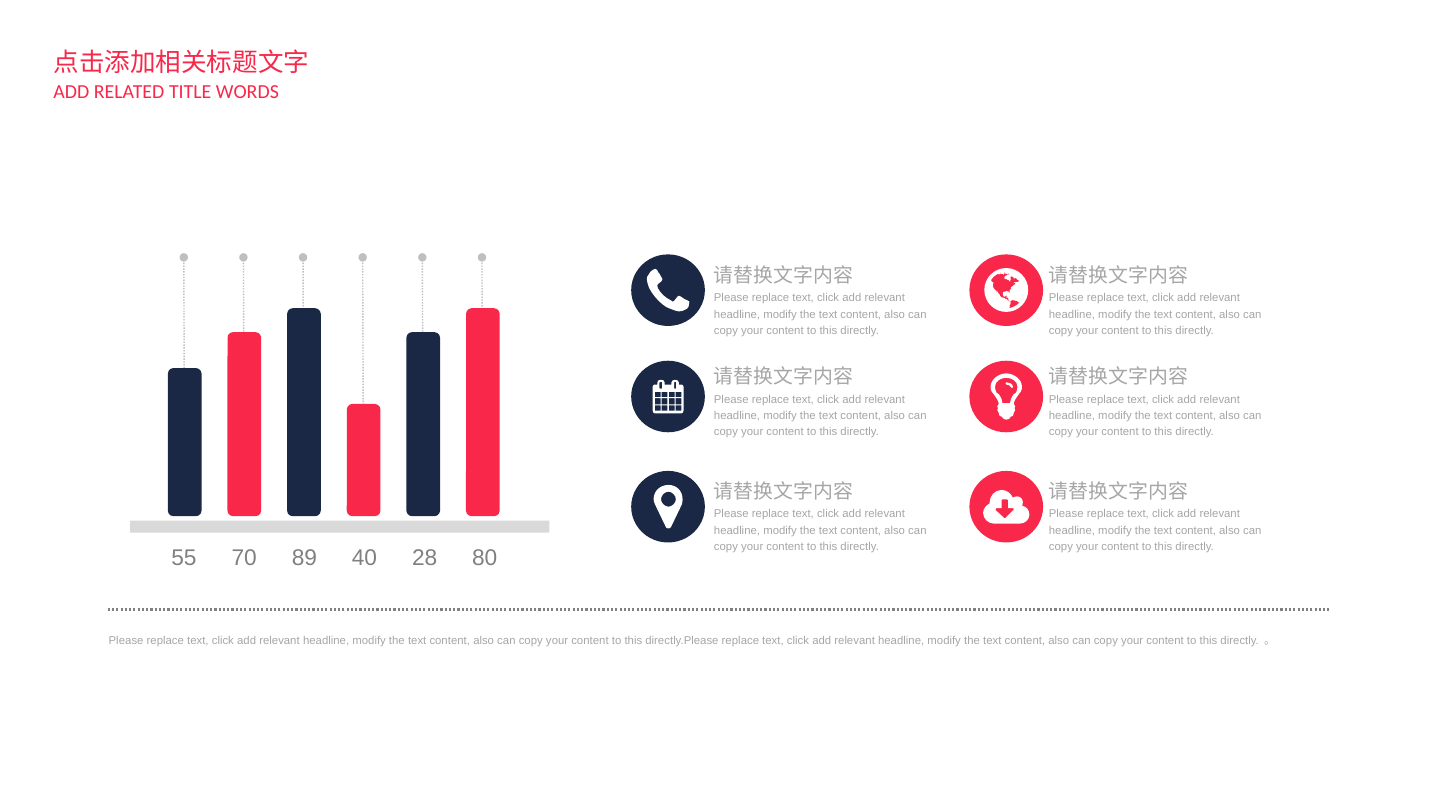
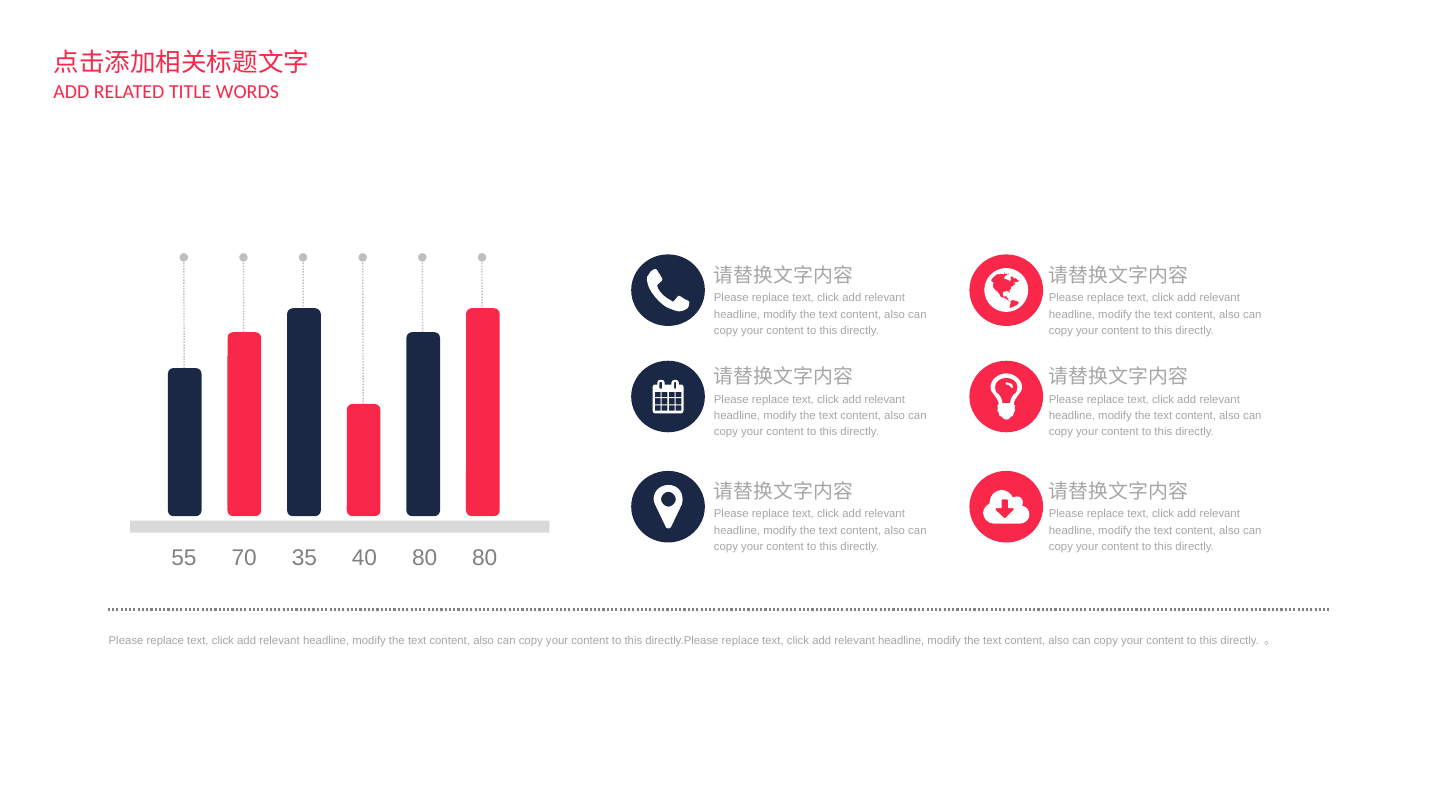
89: 89 -> 35
40 28: 28 -> 80
